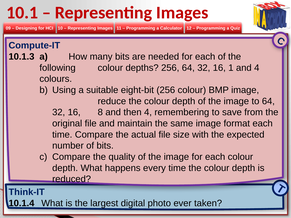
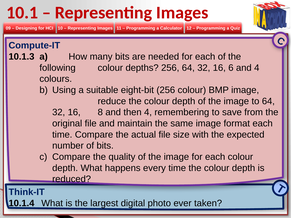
1: 1 -> 6
